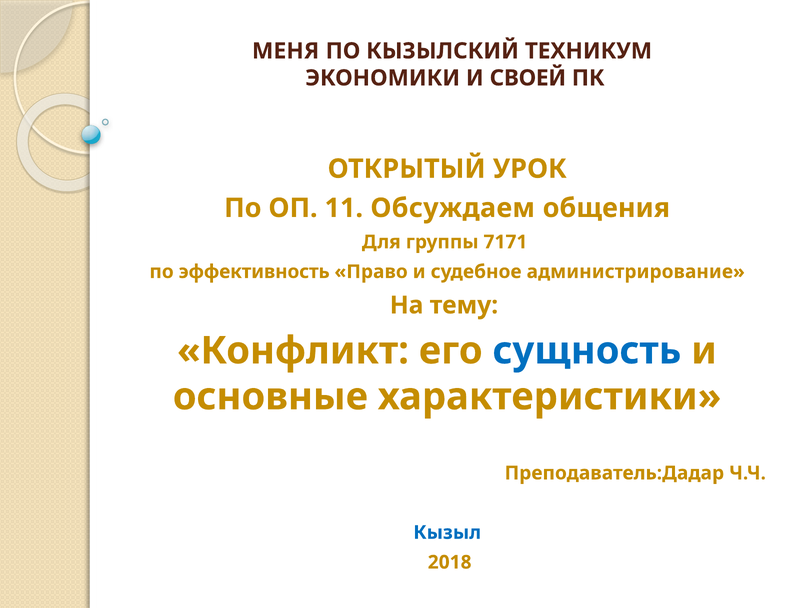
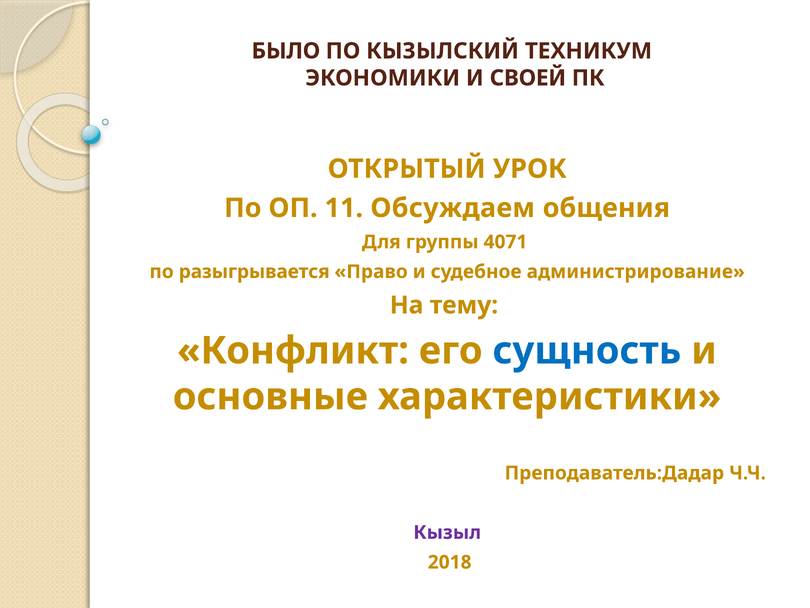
МЕНЯ: МЕНЯ -> БЫЛО
7171: 7171 -> 4071
эффективность: эффективность -> разыгрывается
Кызыл colour: blue -> purple
